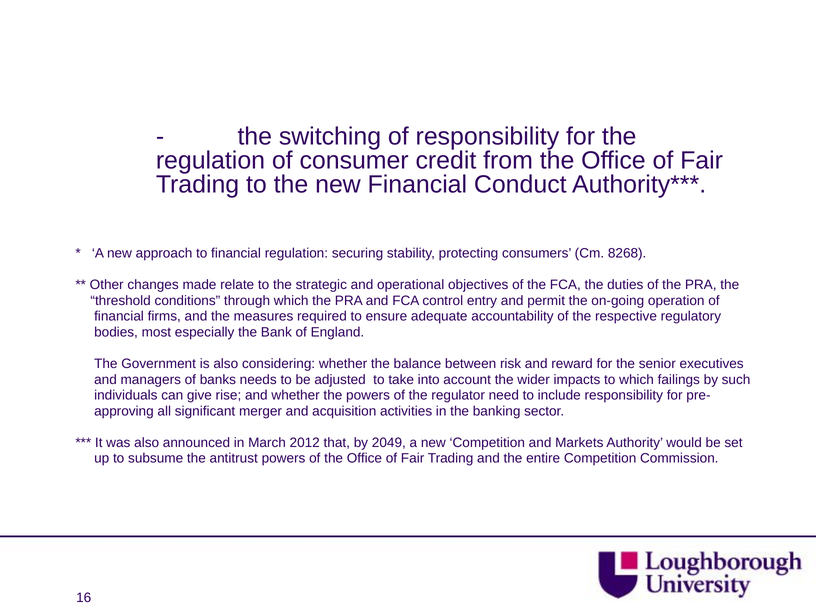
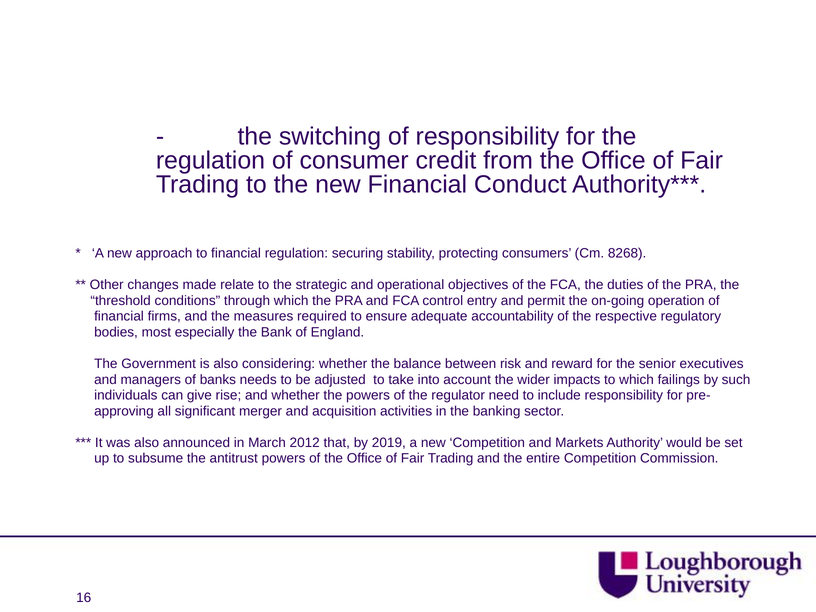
2049: 2049 -> 2019
